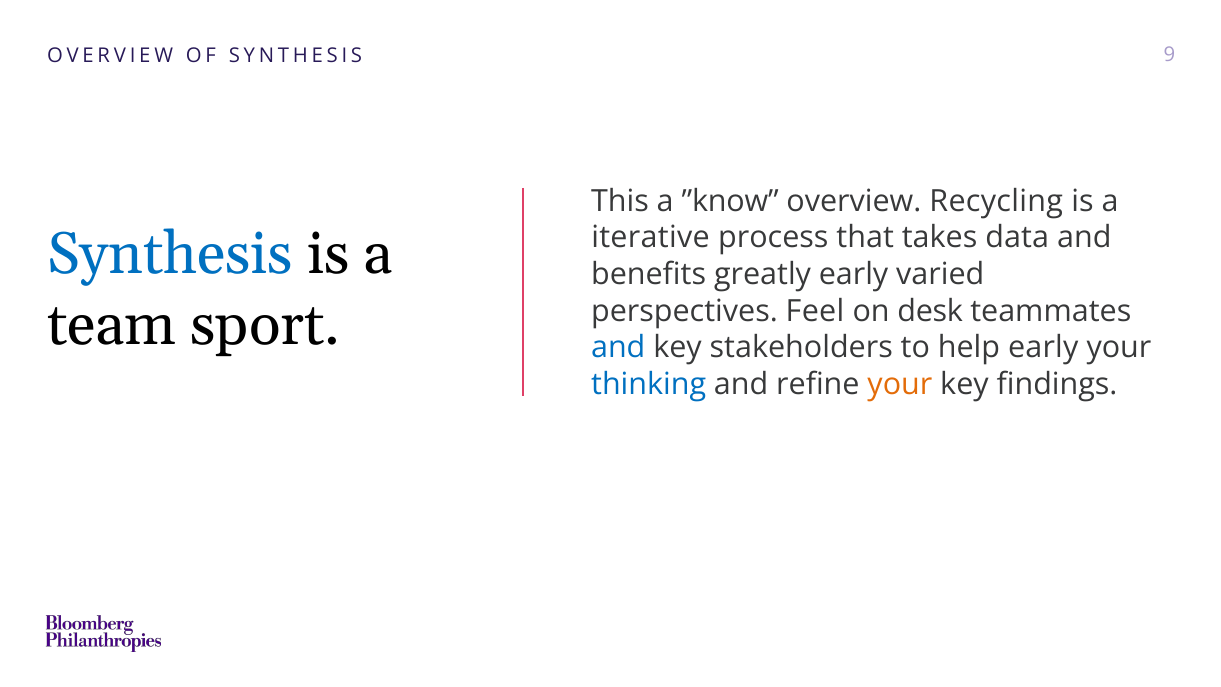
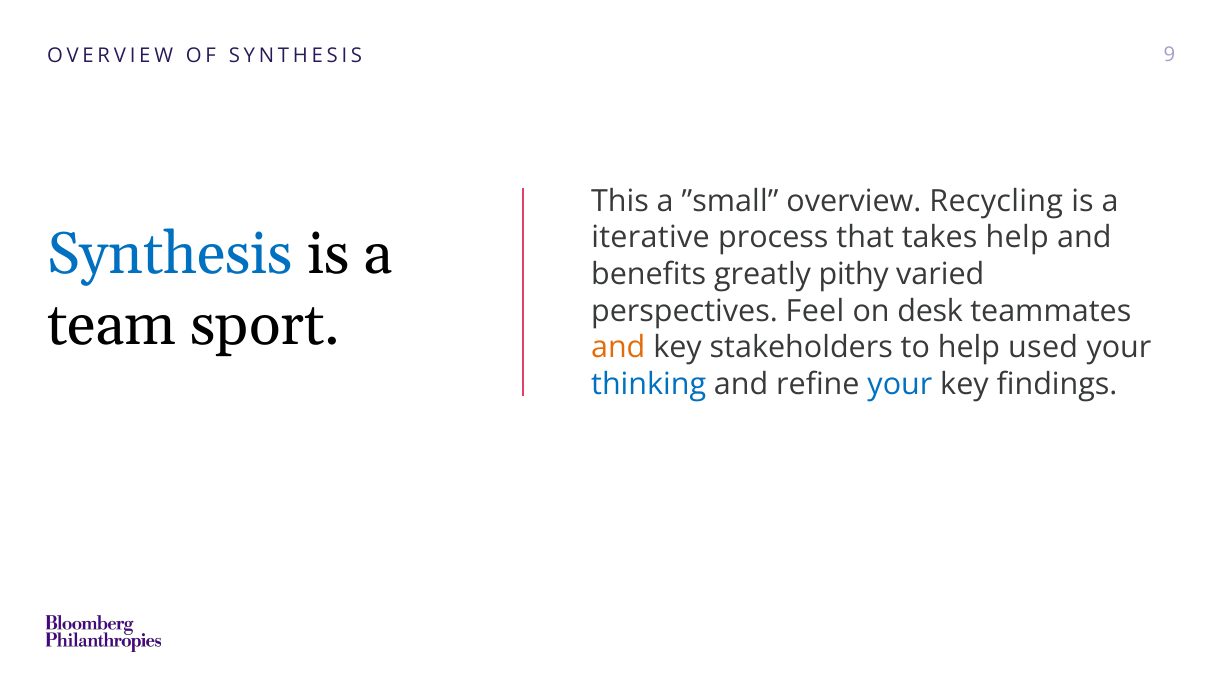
”know: ”know -> ”small
takes data: data -> help
greatly early: early -> pithy
and at (618, 348) colour: blue -> orange
help early: early -> used
your at (900, 384) colour: orange -> blue
